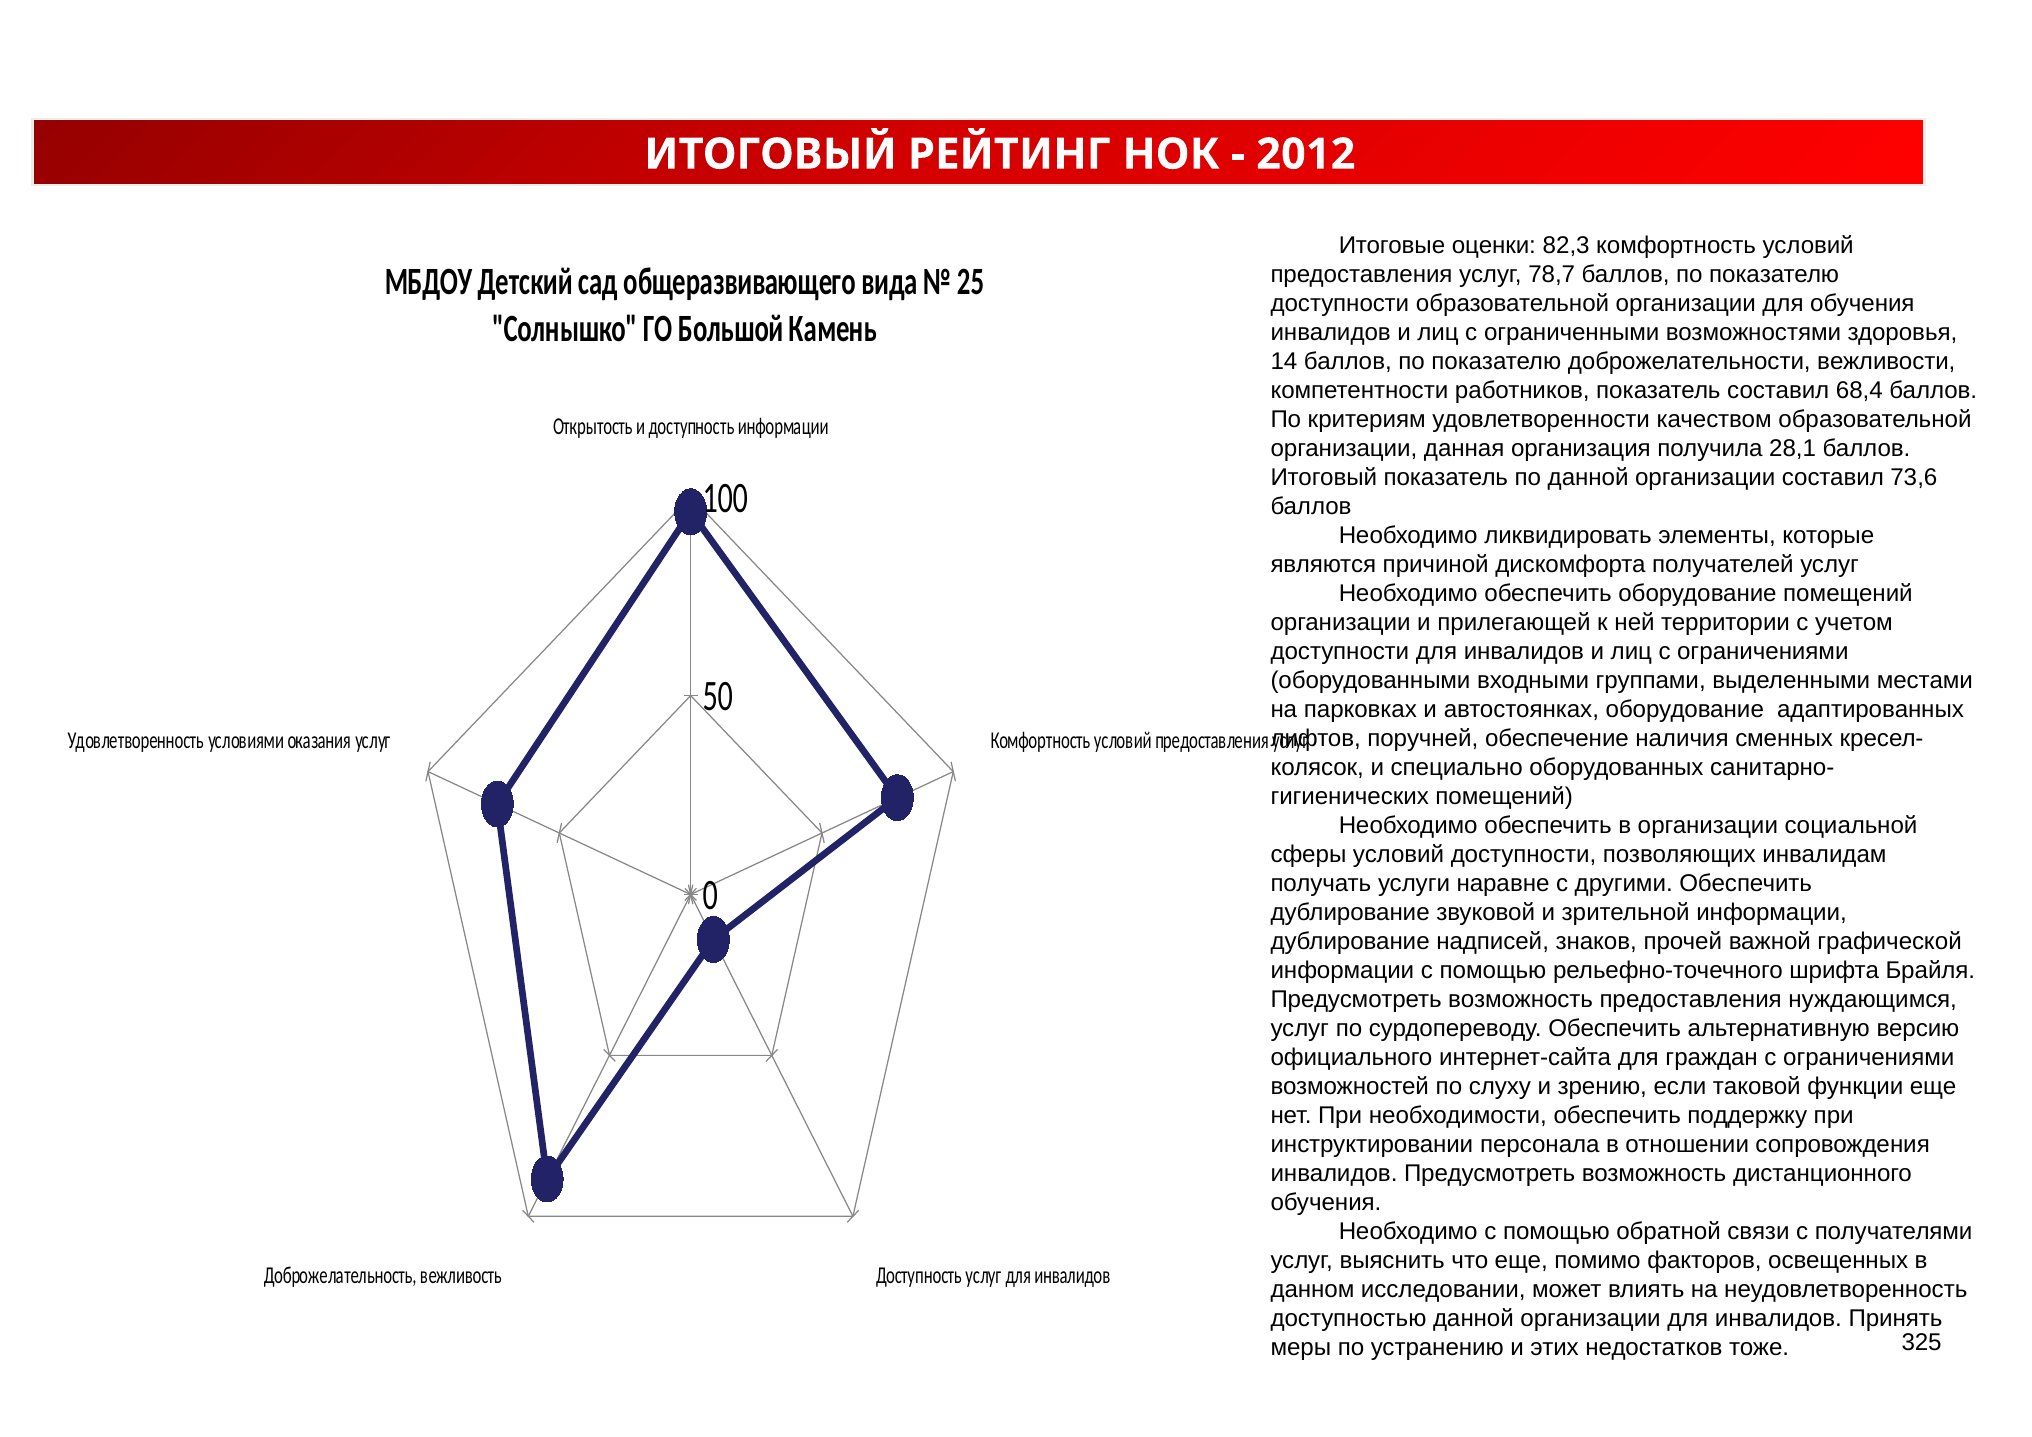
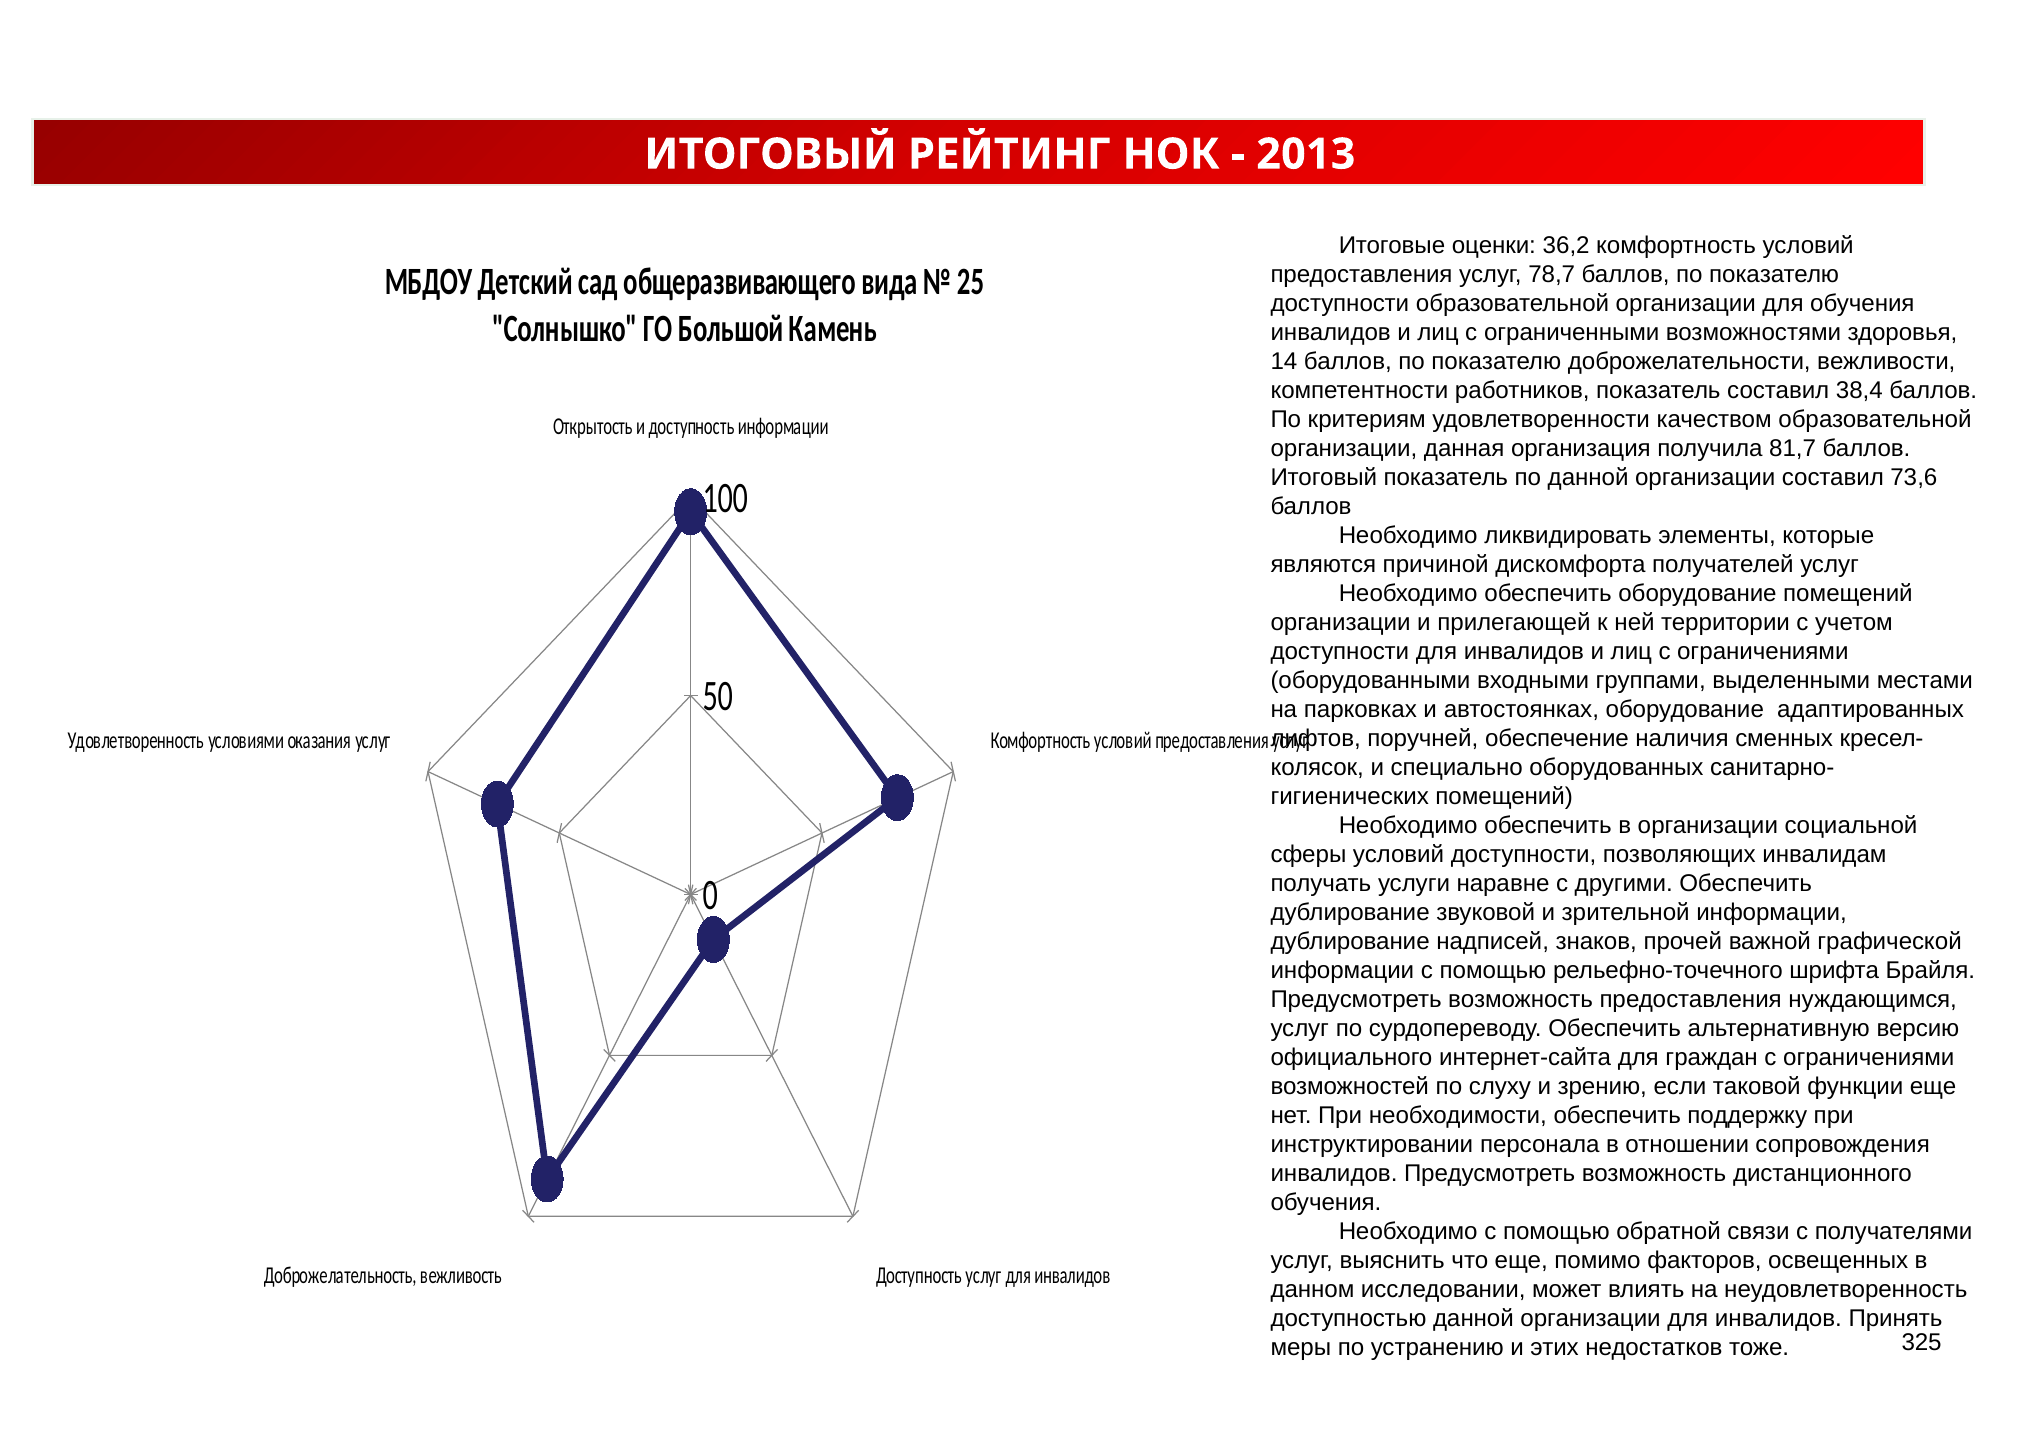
2012: 2012 -> 2013
82,3: 82,3 -> 36,2
68,4: 68,4 -> 38,4
28,1: 28,1 -> 81,7
